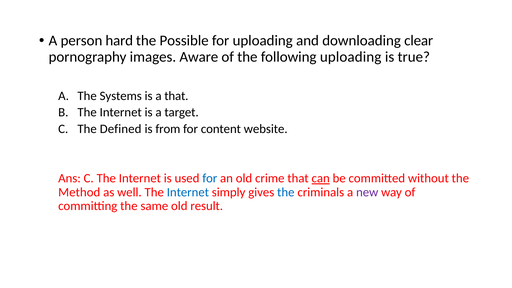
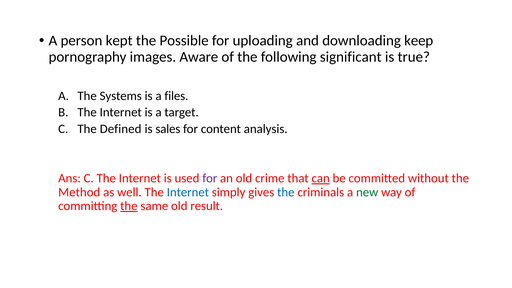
hard: hard -> kept
clear: clear -> keep
following uploading: uploading -> significant
a that: that -> files
from: from -> sales
website: website -> analysis
for at (210, 178) colour: blue -> purple
new colour: purple -> green
the at (129, 206) underline: none -> present
